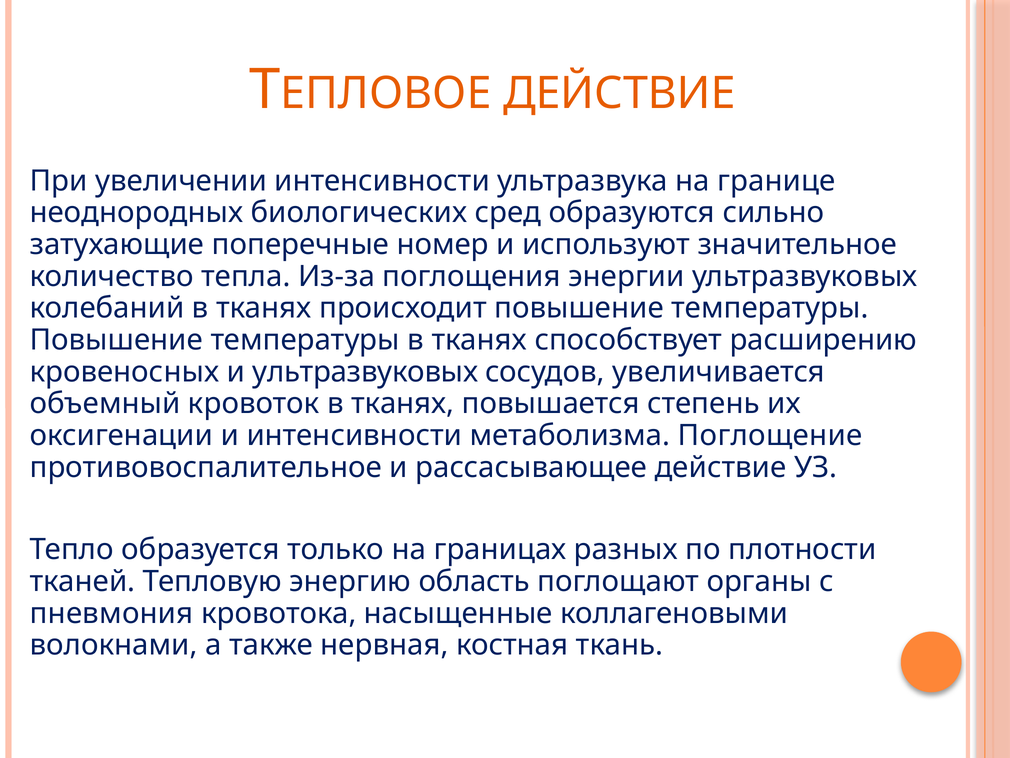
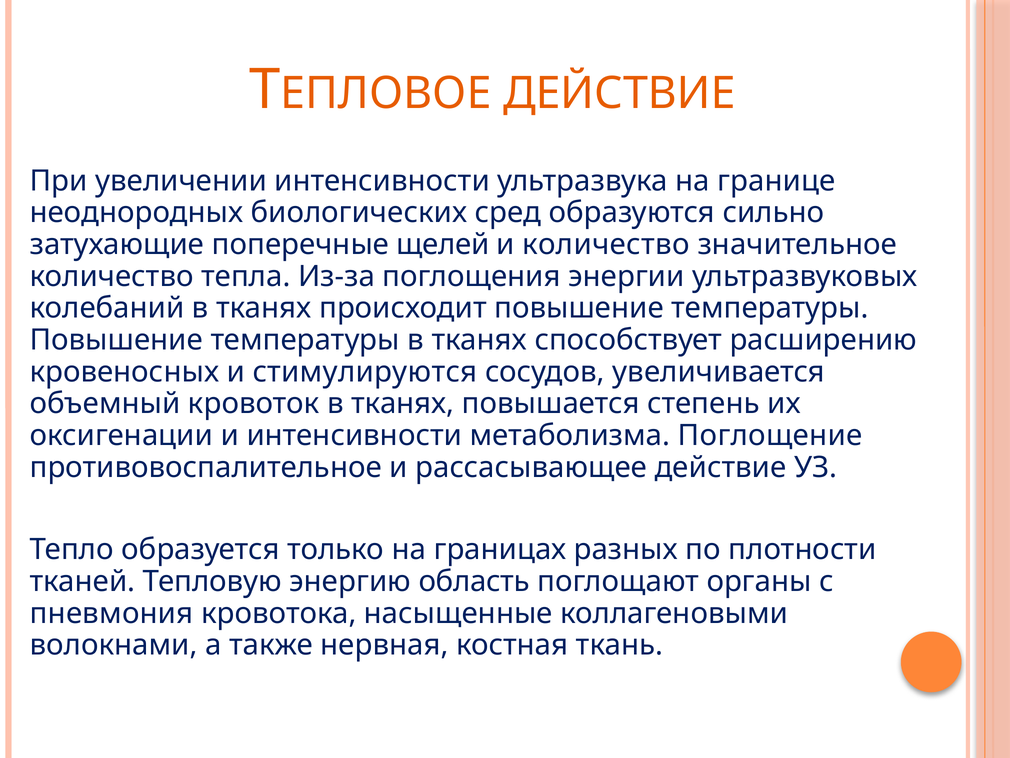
номер: номер -> щелей
и используют: используют -> количество
и ультразвуковых: ультразвуковых -> стимулируются
